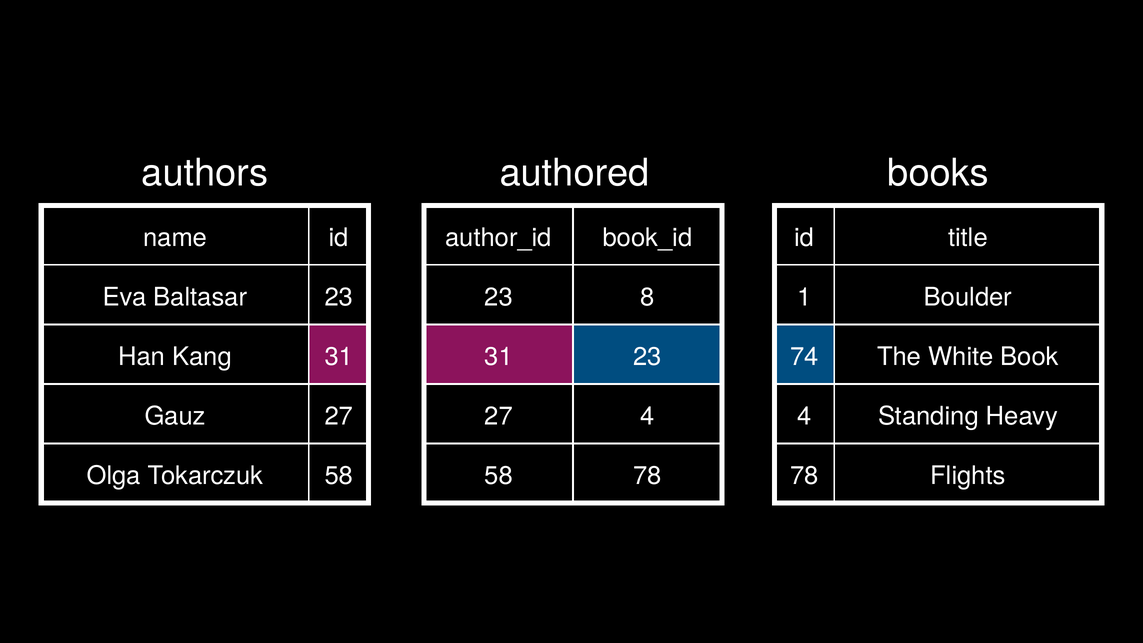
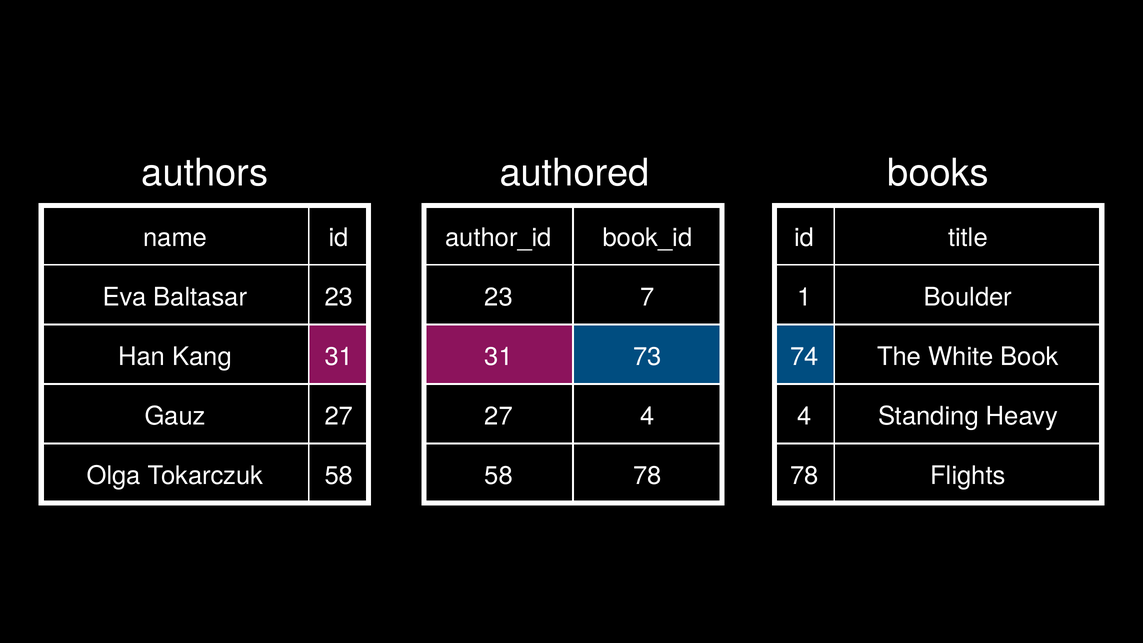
8: 8 -> 7
31 23: 23 -> 73
